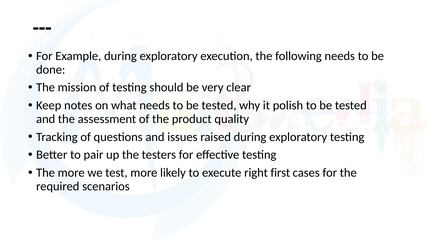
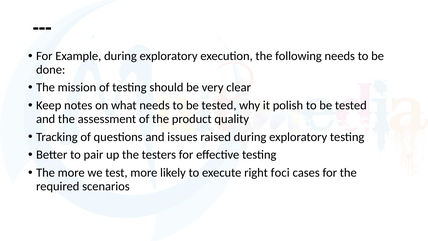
first: first -> foci
